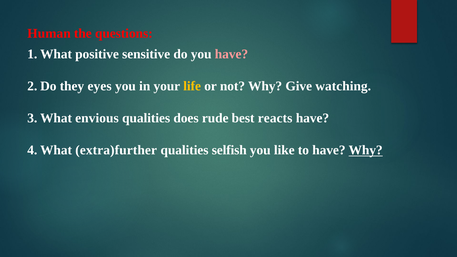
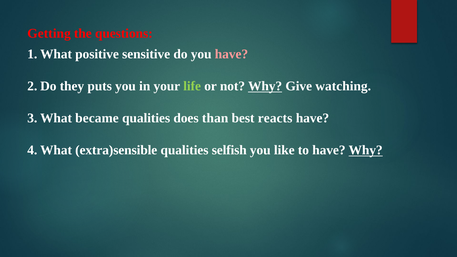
Human: Human -> Getting
eyes: eyes -> puts
life colour: yellow -> light green
Why at (265, 86) underline: none -> present
envious: envious -> became
rude: rude -> than
extra)further: extra)further -> extra)sensible
